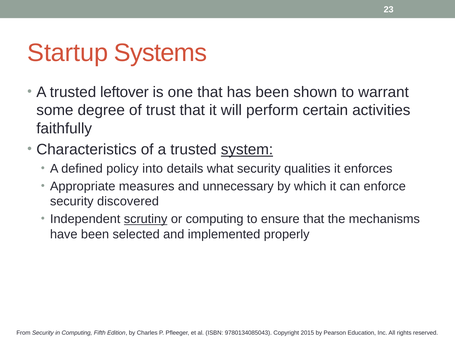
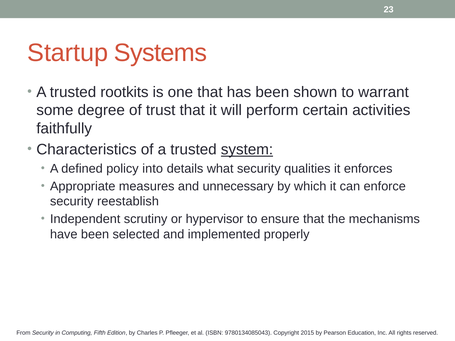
leftover: leftover -> rootkits
discovered: discovered -> reestablish
scrutiny underline: present -> none
or computing: computing -> hypervisor
